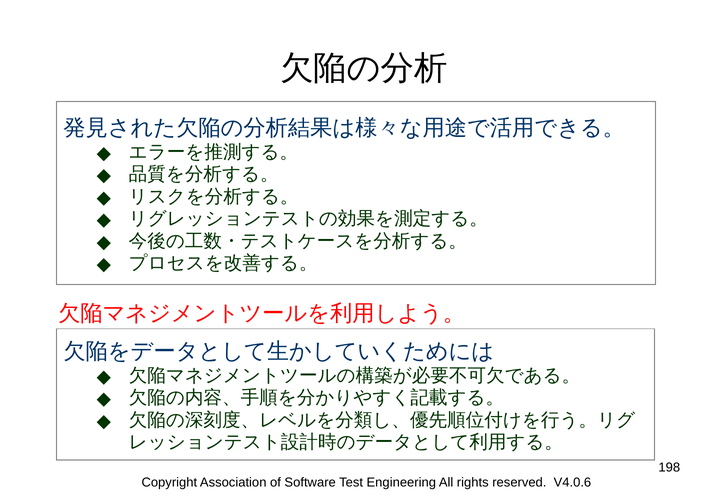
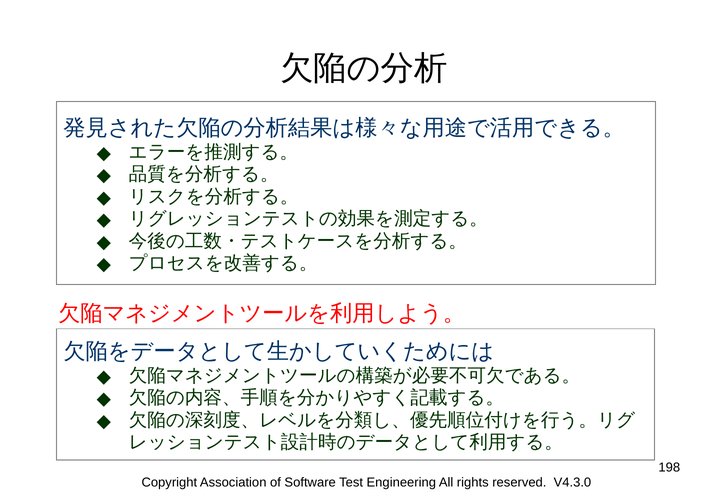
V4.0.6: V4.0.6 -> V4.3.0
